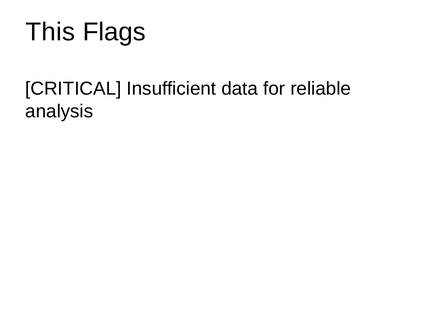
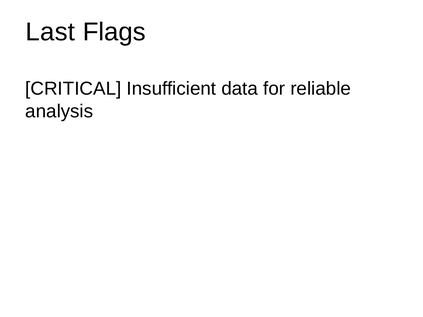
This: This -> Last
